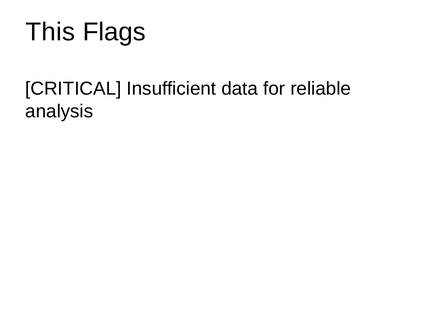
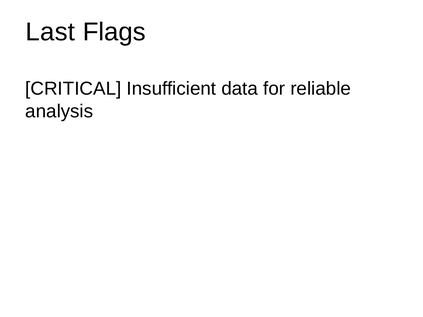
This: This -> Last
